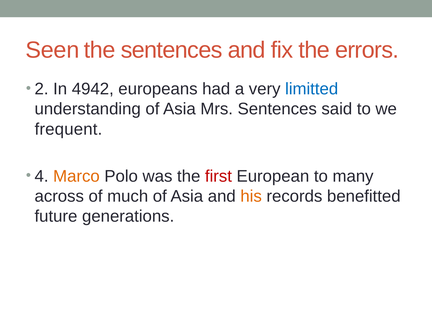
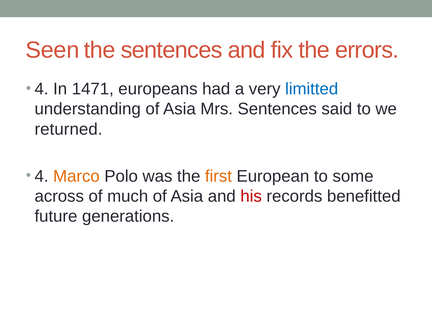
2 at (42, 89): 2 -> 4
4942: 4942 -> 1471
frequent: frequent -> returned
first colour: red -> orange
many: many -> some
his colour: orange -> red
